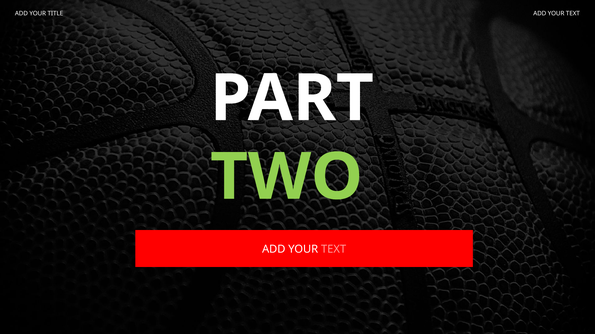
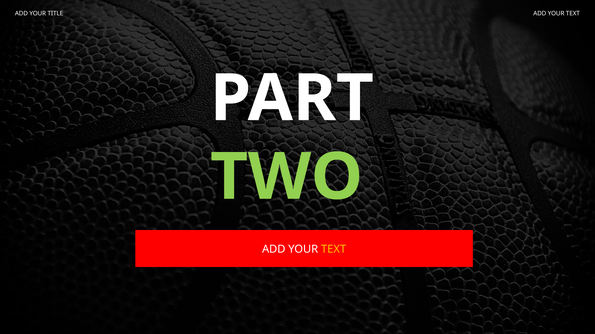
TEXT at (334, 249) colour: pink -> yellow
